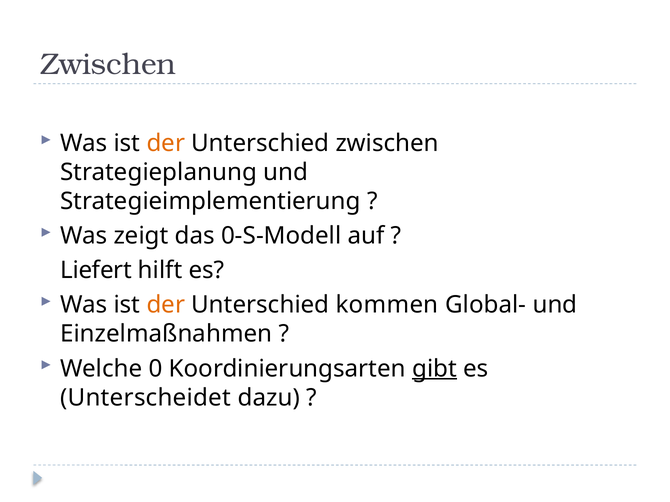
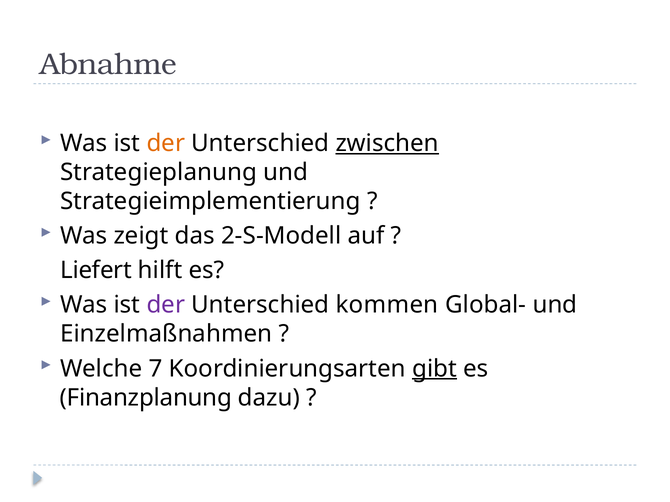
Zwischen at (108, 65): Zwischen -> Abnahme
zwischen at (387, 143) underline: none -> present
0-S-Modell: 0-S-Modell -> 2-S-Modell
der at (166, 305) colour: orange -> purple
0: 0 -> 7
Unterscheidet: Unterscheidet -> Finanzplanung
